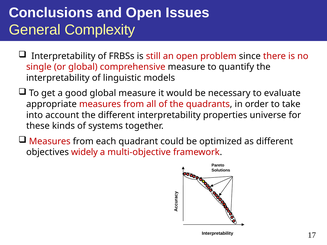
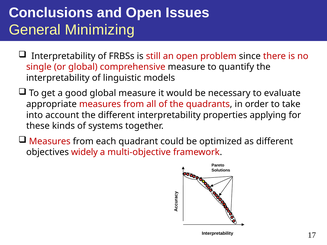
Complexity: Complexity -> Minimizing
universe: universe -> applying
